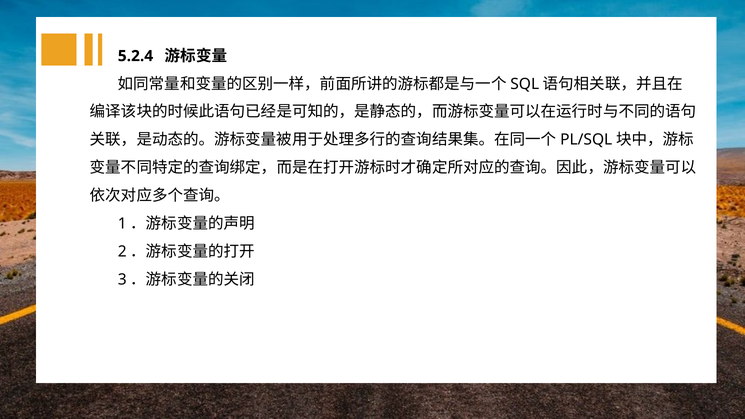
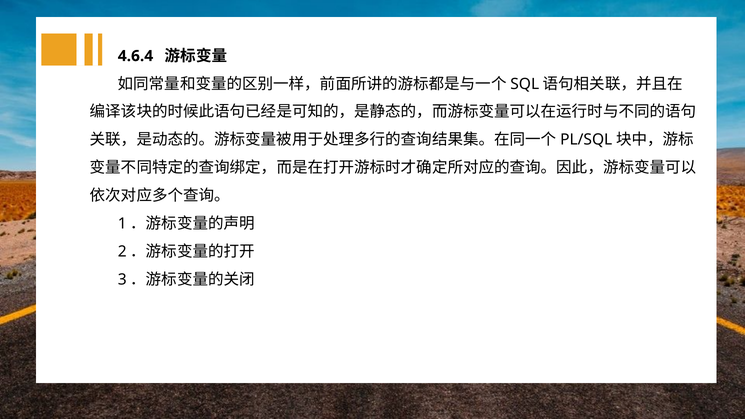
5.2.4: 5.2.4 -> 4.6.4
